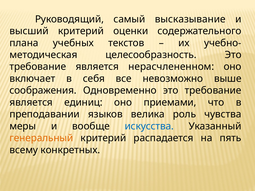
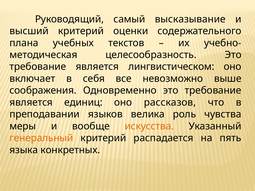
нерасчлененном: нерасчлененном -> лингвистическом
приемами: приемами -> рассказов
искусства colour: blue -> orange
всему: всему -> языка
